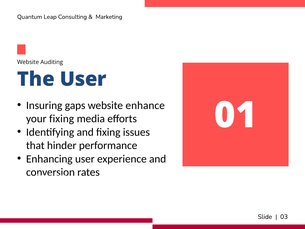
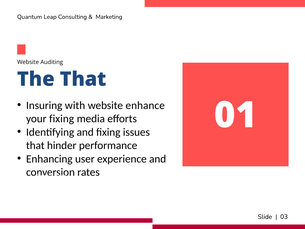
The User: User -> That
gaps: gaps -> with
